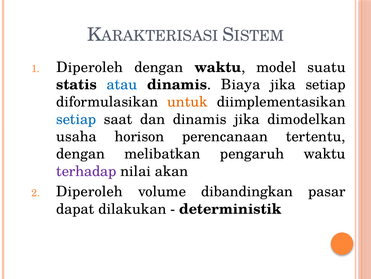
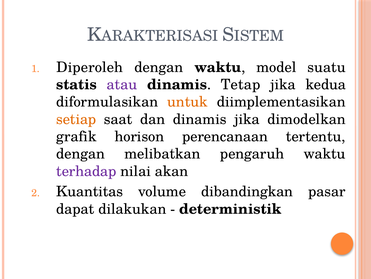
atau colour: blue -> purple
Biaya: Biaya -> Tetap
jika setiap: setiap -> kedua
setiap at (76, 119) colour: blue -> orange
usaha: usaha -> grafik
Diperoleh at (89, 191): Diperoleh -> Kuantitas
